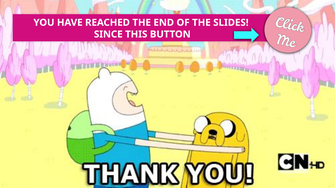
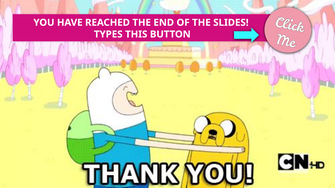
SINCE: SINCE -> TYPES
